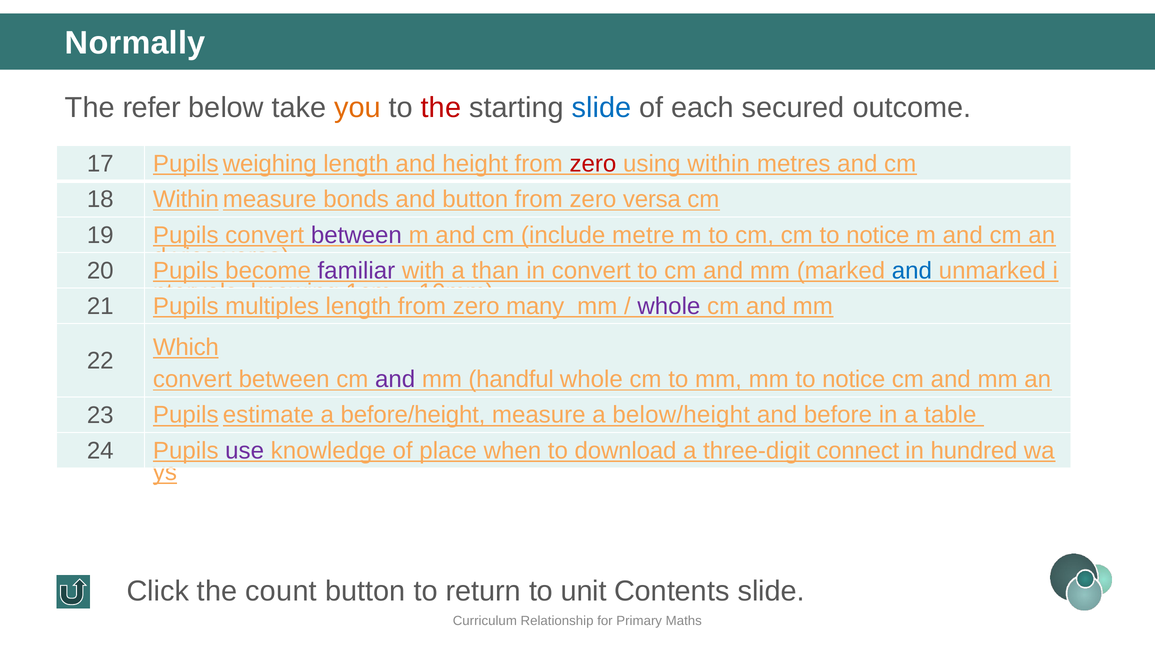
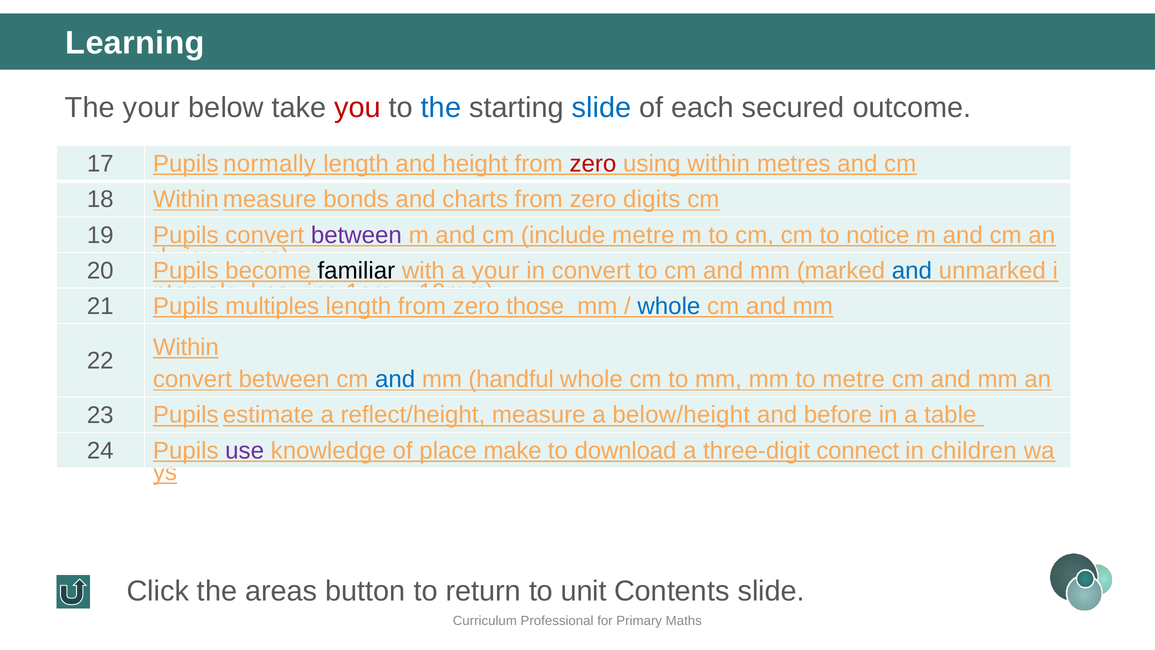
Normally: Normally -> Learning
The refer: refer -> your
you colour: orange -> red
the at (441, 107) colour: red -> blue
weighing: weighing -> normally
and button: button -> charts
zero versa: versa -> digits
familiar colour: purple -> black
a than: than -> your
many: many -> those
whole at (669, 306) colour: purple -> blue
Which at (186, 347): Which -> Within
and at (395, 379) colour: purple -> blue
mm to notice: notice -> metre
before/height: before/height -> reflect/height
when: when -> make
hundred: hundred -> children
count: count -> areas
Relationship: Relationship -> Professional
